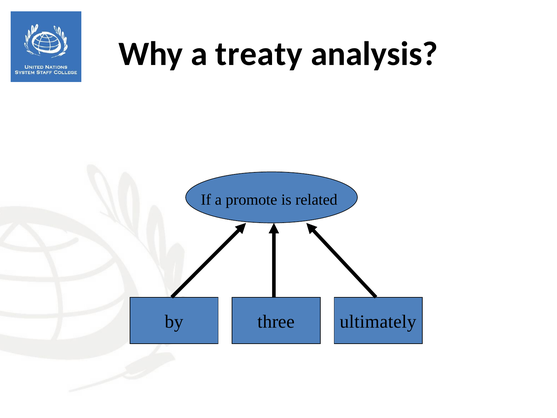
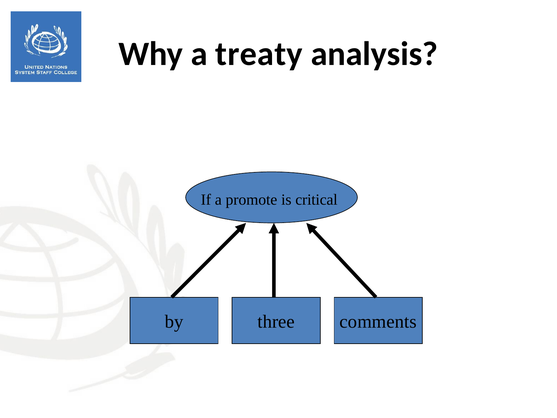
related: related -> critical
ultimately: ultimately -> comments
